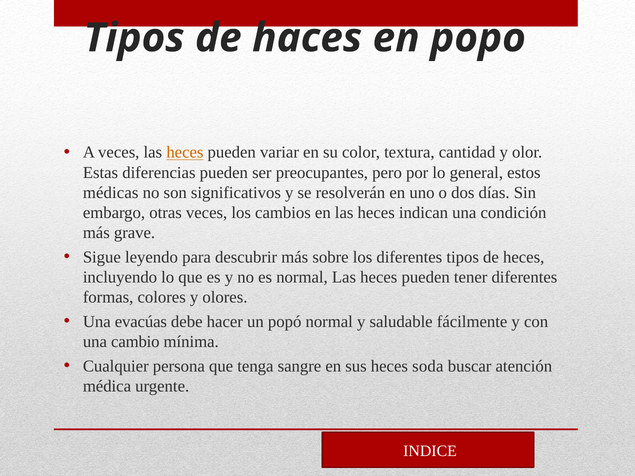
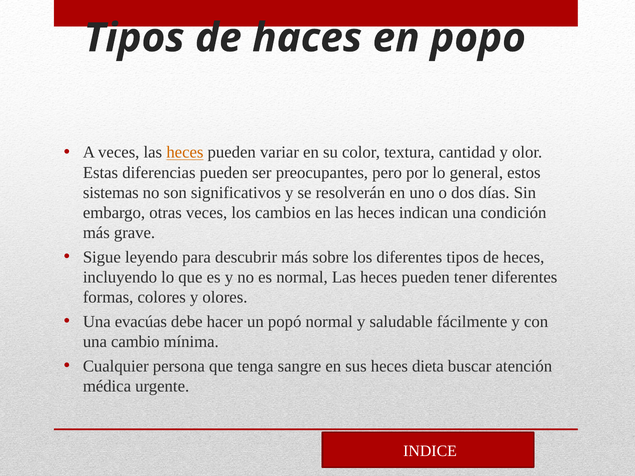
médicas: médicas -> sistemas
soda: soda -> dieta
